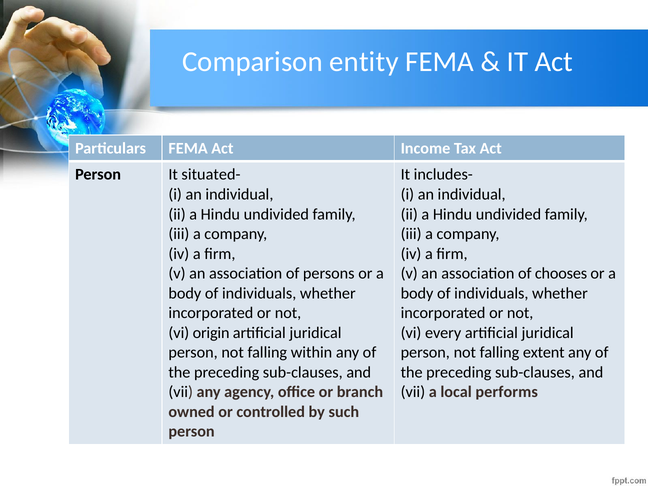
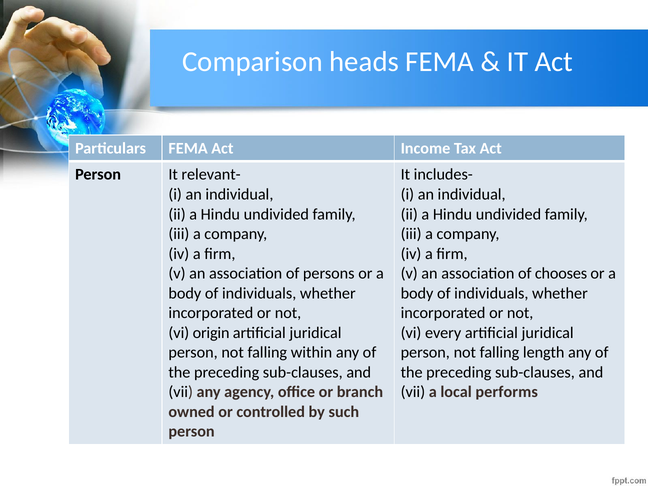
entity: entity -> heads
situated-: situated- -> relevant-
extent: extent -> length
